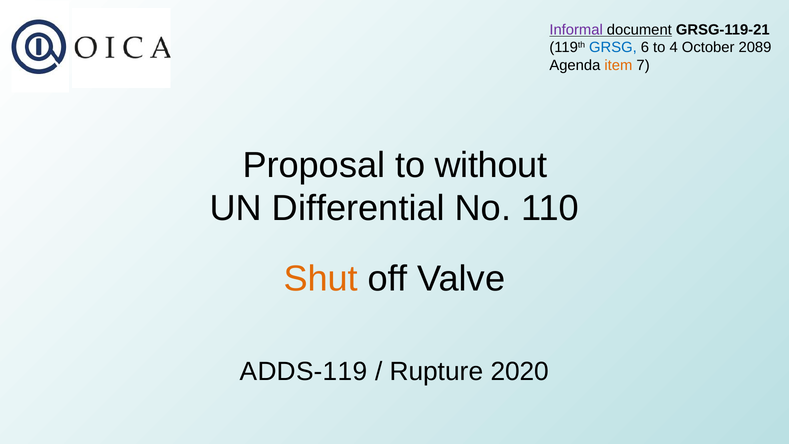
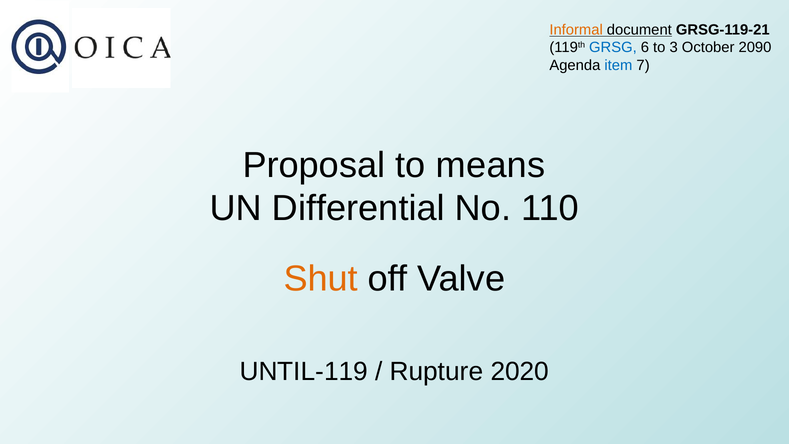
Informal colour: purple -> orange
4: 4 -> 3
2089: 2089 -> 2090
item colour: orange -> blue
without: without -> means
ADDS-119: ADDS-119 -> UNTIL-119
